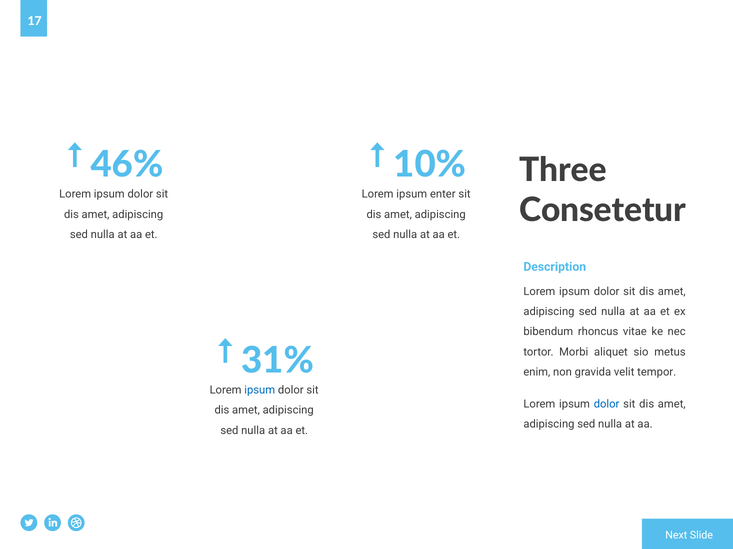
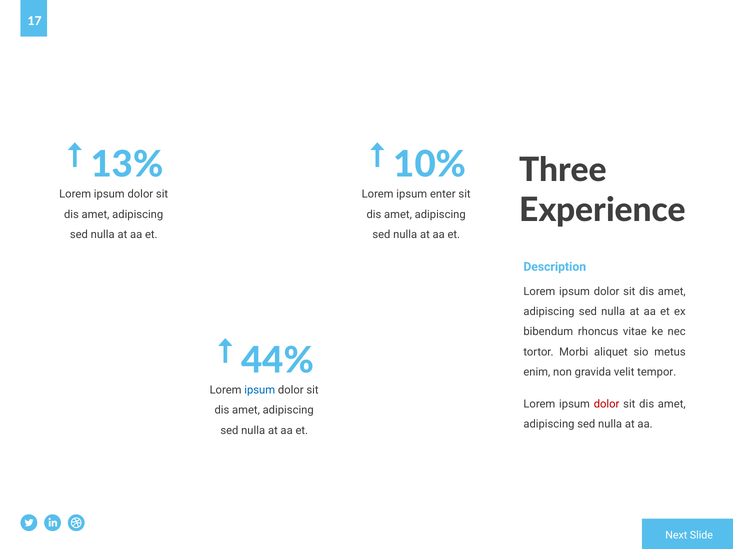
46%: 46% -> 13%
Consetetur: Consetetur -> Experience
31%: 31% -> 44%
dolor at (607, 405) colour: blue -> red
